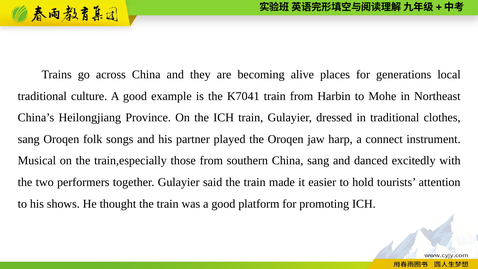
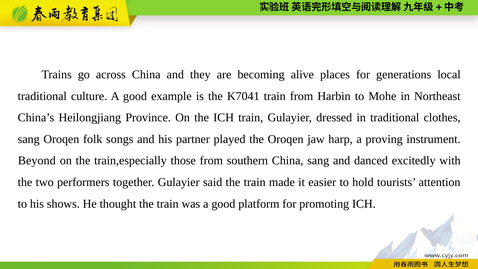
connect: connect -> proving
Musical: Musical -> Beyond
